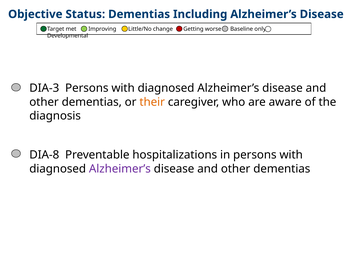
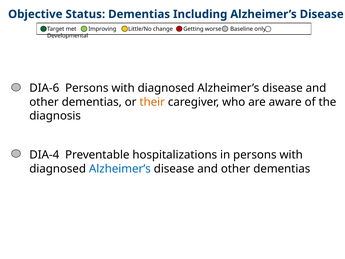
DIA-3: DIA-3 -> DIA-6
DIA-8: DIA-8 -> DIA-4
Alzheimer’s at (120, 169) colour: purple -> blue
